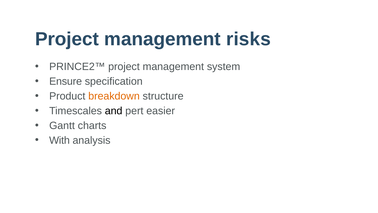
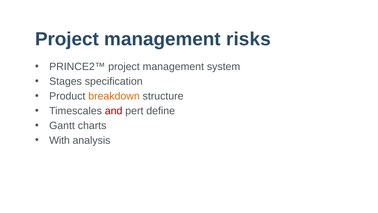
Ensure: Ensure -> Stages
and colour: black -> red
easier: easier -> define
